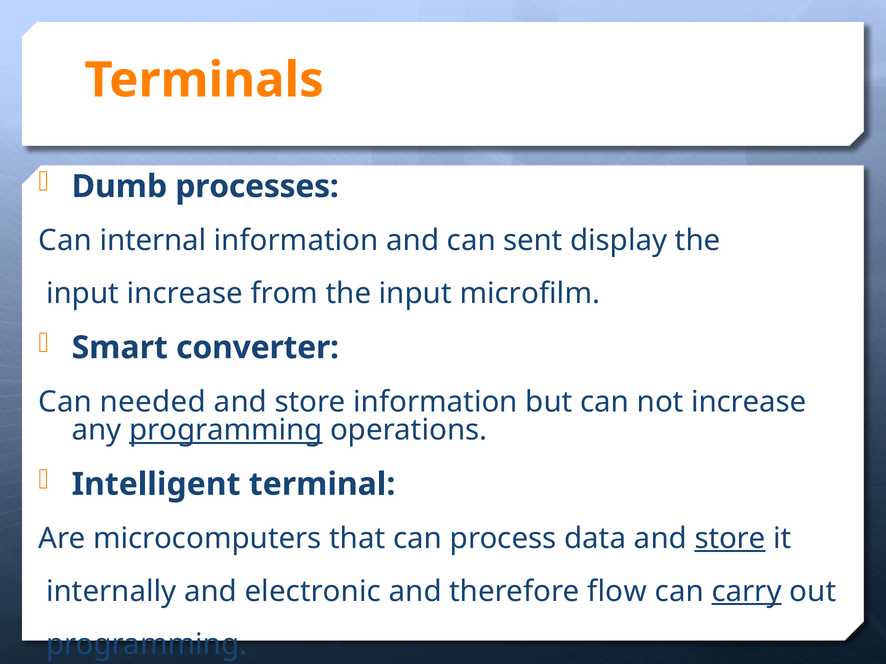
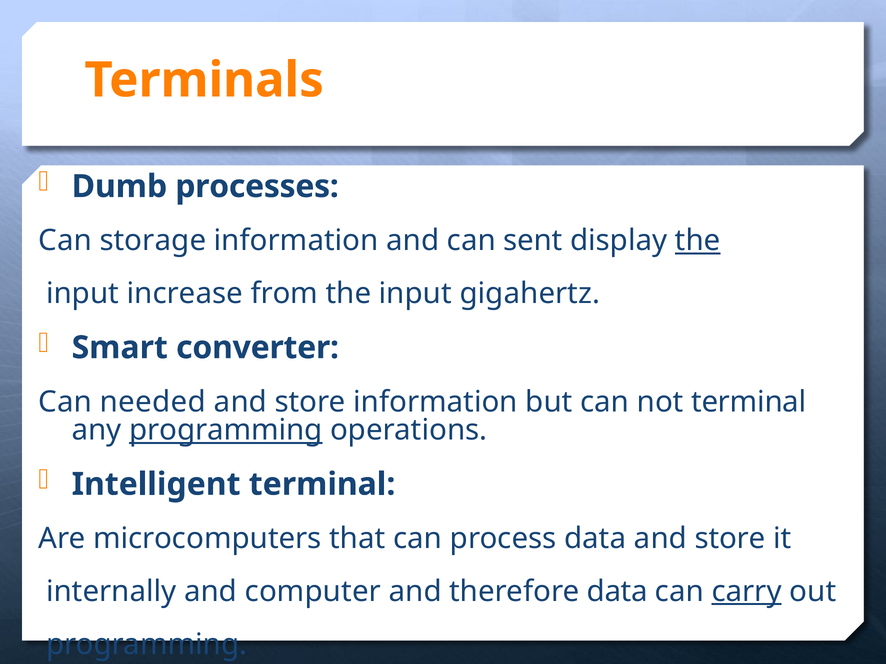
internal: internal -> storage
the at (698, 241) underline: none -> present
microfilm: microfilm -> gigahertz
not increase: increase -> terminal
store at (730, 539) underline: present -> none
electronic: electronic -> computer
therefore flow: flow -> data
